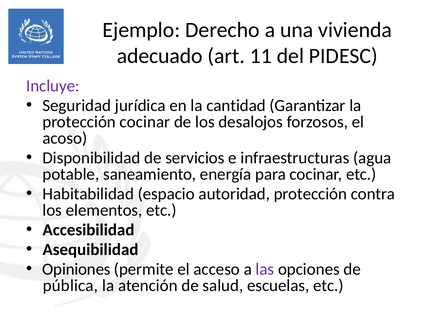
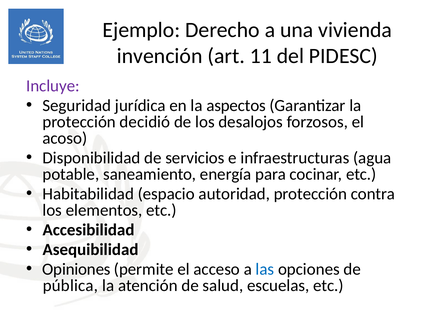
adecuado: adecuado -> invención
cantidad: cantidad -> aspectos
protección cocinar: cocinar -> decidió
las colour: purple -> blue
